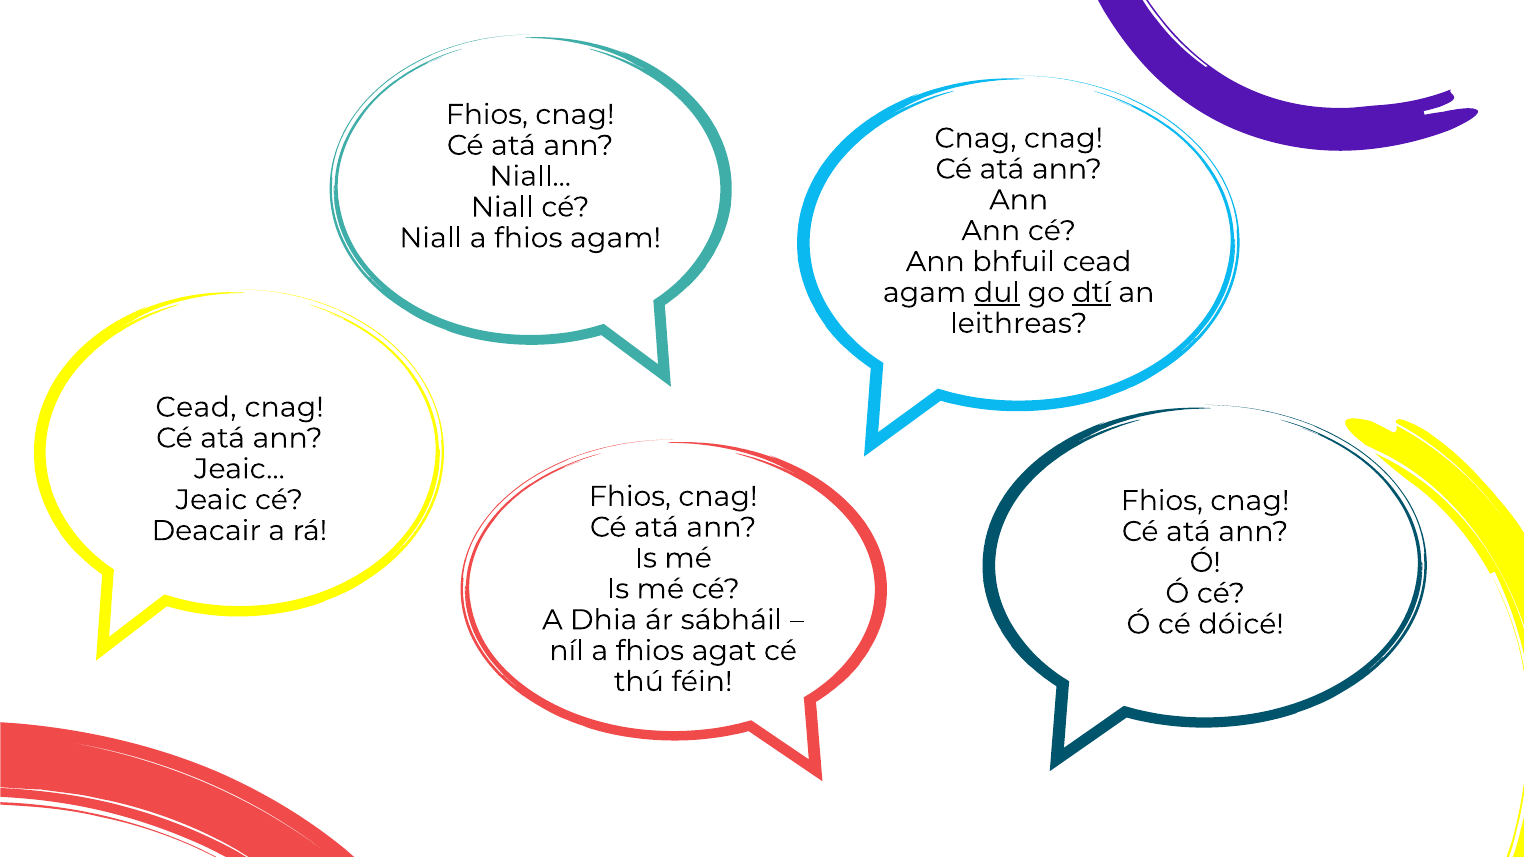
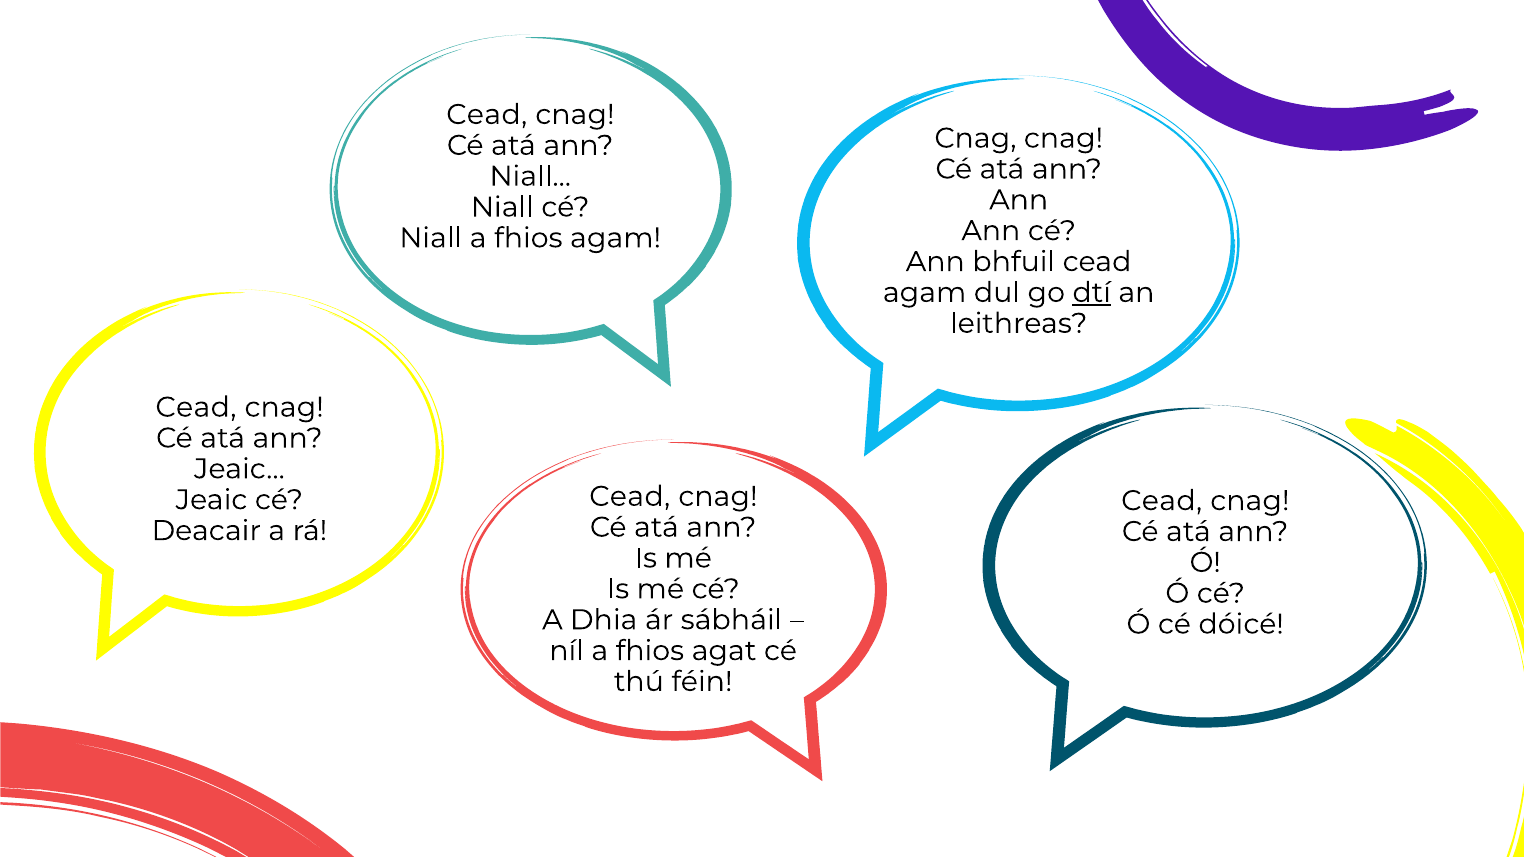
Fhios at (487, 115): Fhios -> Cead
dul underline: present -> none
Fhios at (630, 497): Fhios -> Cead
Fhios at (1162, 501): Fhios -> Cead
